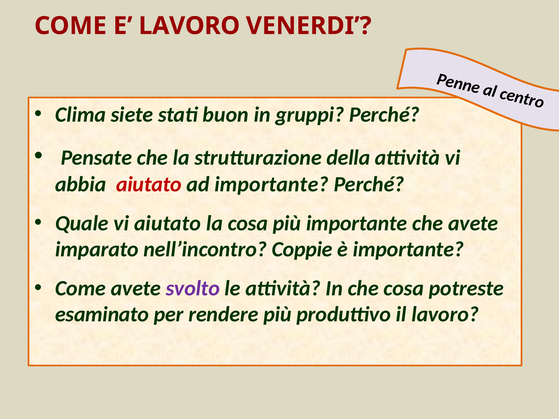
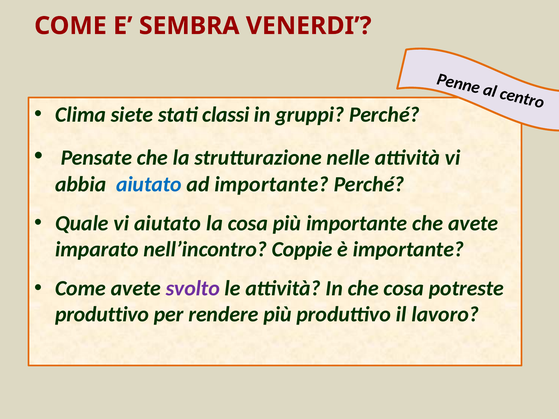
E LAVORO: LAVORO -> SEMBRA
buon: buon -> classi
della: della -> nelle
aiutato at (149, 184) colour: red -> blue
esaminato at (102, 315): esaminato -> produttivo
